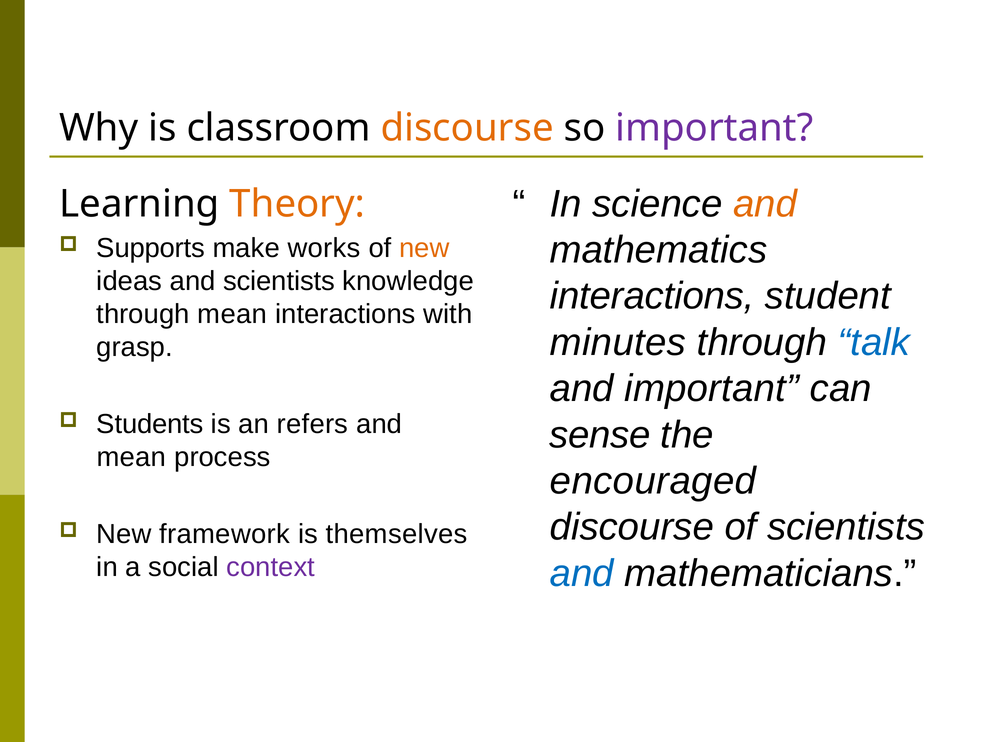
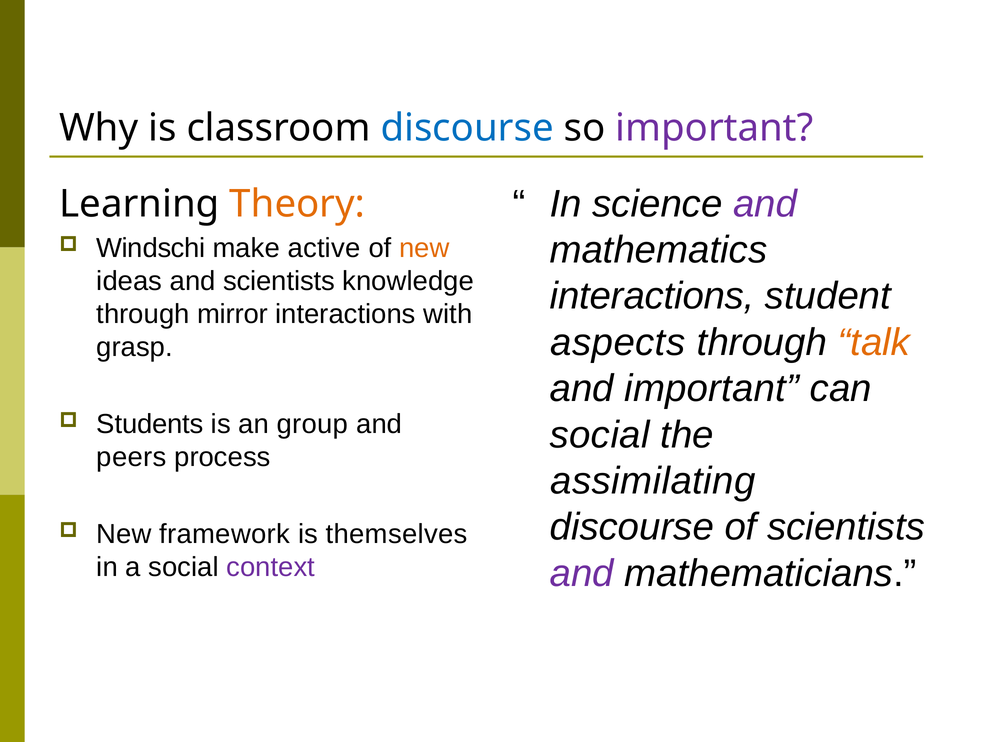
discourse at (467, 128) colour: orange -> blue
and at (765, 204) colour: orange -> purple
Supports: Supports -> Windschi
works: works -> active
through mean: mean -> mirror
minutes: minutes -> aspects
talk colour: blue -> orange
refers: refers -> group
sense at (600, 435): sense -> social
mean at (131, 457): mean -> peers
encouraged: encouraged -> assimilating
and at (582, 573) colour: blue -> purple
